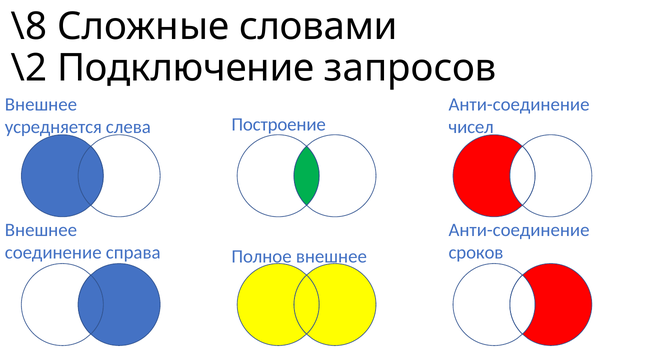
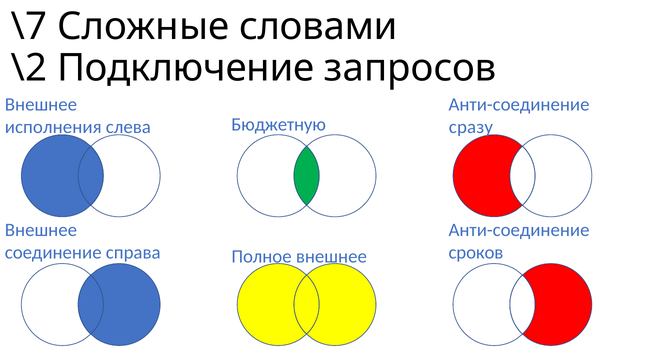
\8: \8 -> \7
Построение: Построение -> Бюджетную
усредняется: усредняется -> исполнения
чисел: чисел -> сразу
